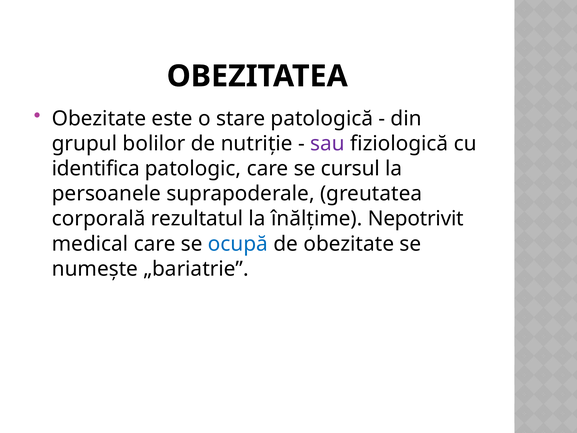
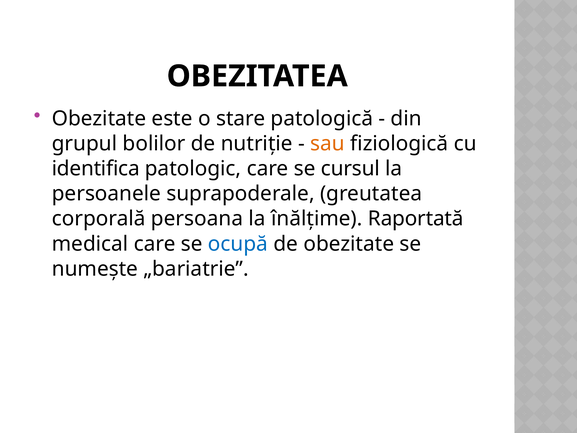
sau colour: purple -> orange
rezultatul: rezultatul -> persoana
Nepotrivit: Nepotrivit -> Raportată
